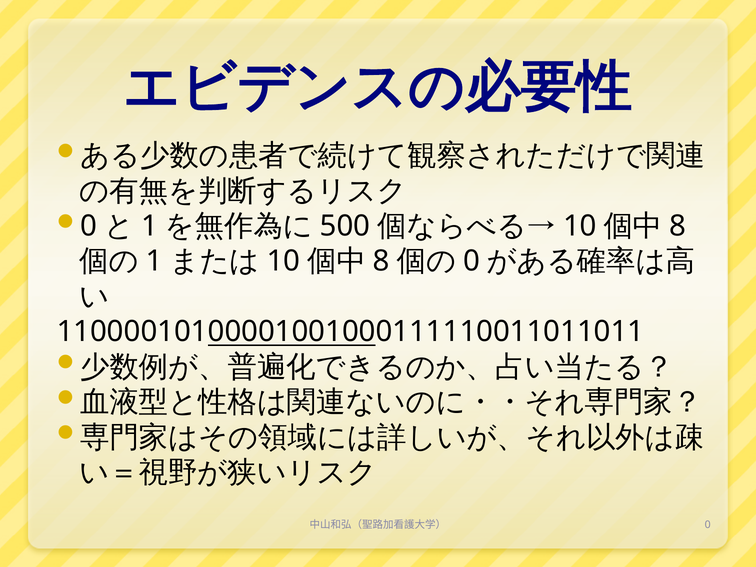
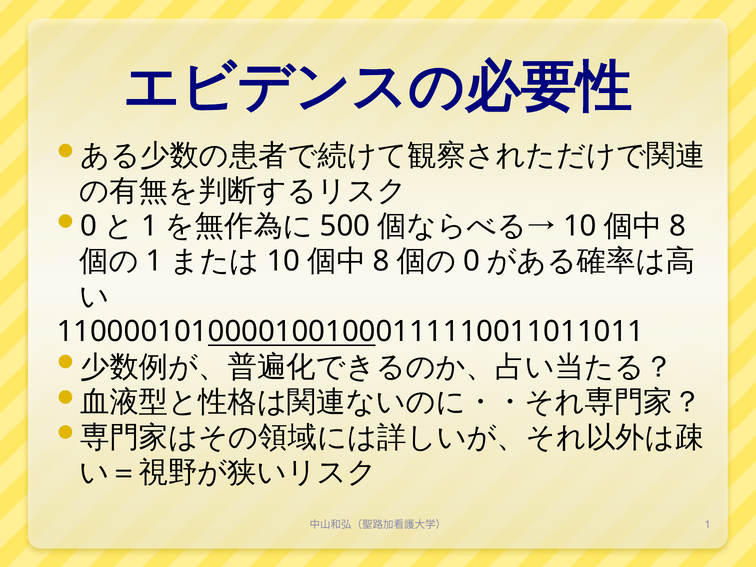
0 at (708, 525): 0 -> 1
